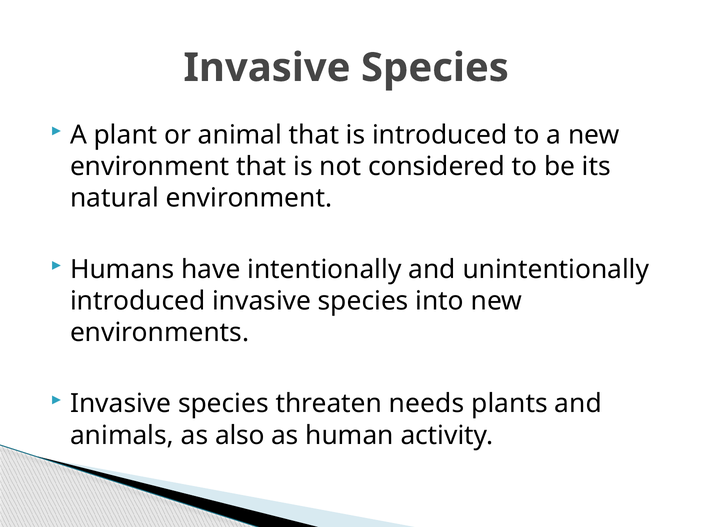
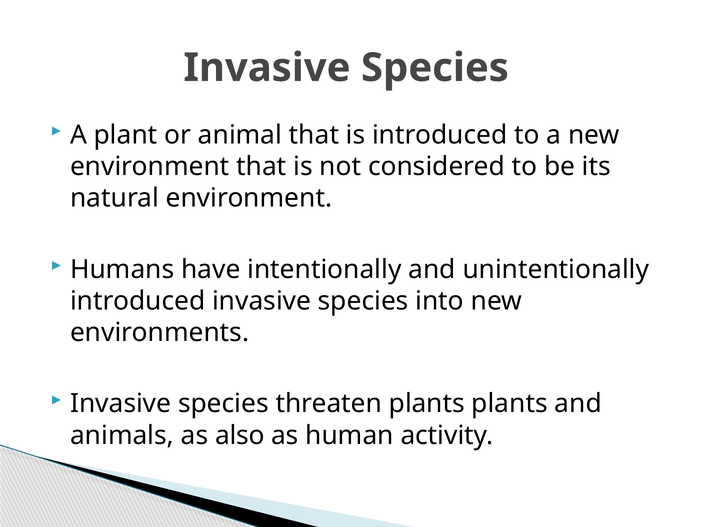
threaten needs: needs -> plants
